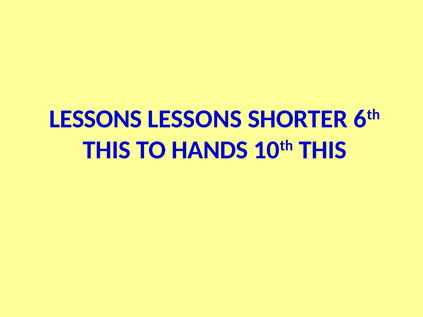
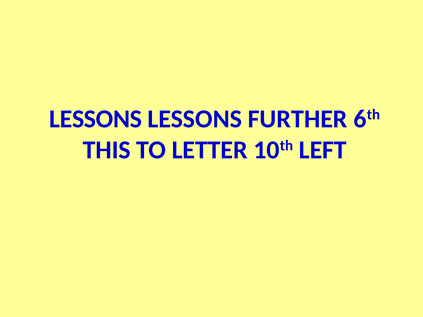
SHORTER: SHORTER -> FURTHER
HANDS: HANDS -> LETTER
10th THIS: THIS -> LEFT
